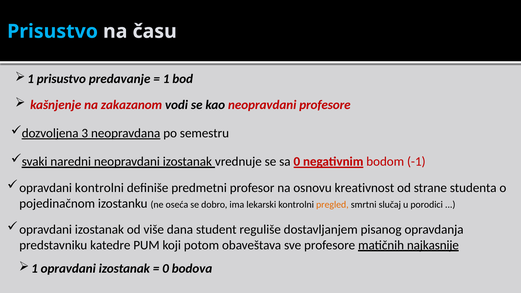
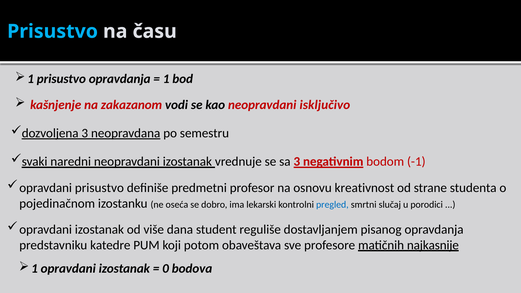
prisustvo predavanje: predavanje -> opravdanja
neopravdani profesore: profesore -> isključivo
sa 0: 0 -> 3
opravdani kontrolni: kontrolni -> prisustvo
pregled colour: orange -> blue
